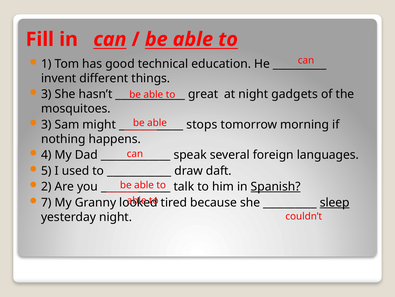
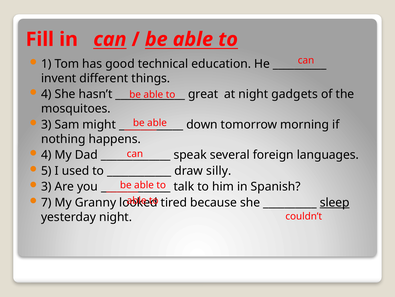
3 at (46, 94): 3 -> 4
stops: stops -> down
daft: daft -> silly
2 at (46, 186): 2 -> 3
Spanish underline: present -> none
